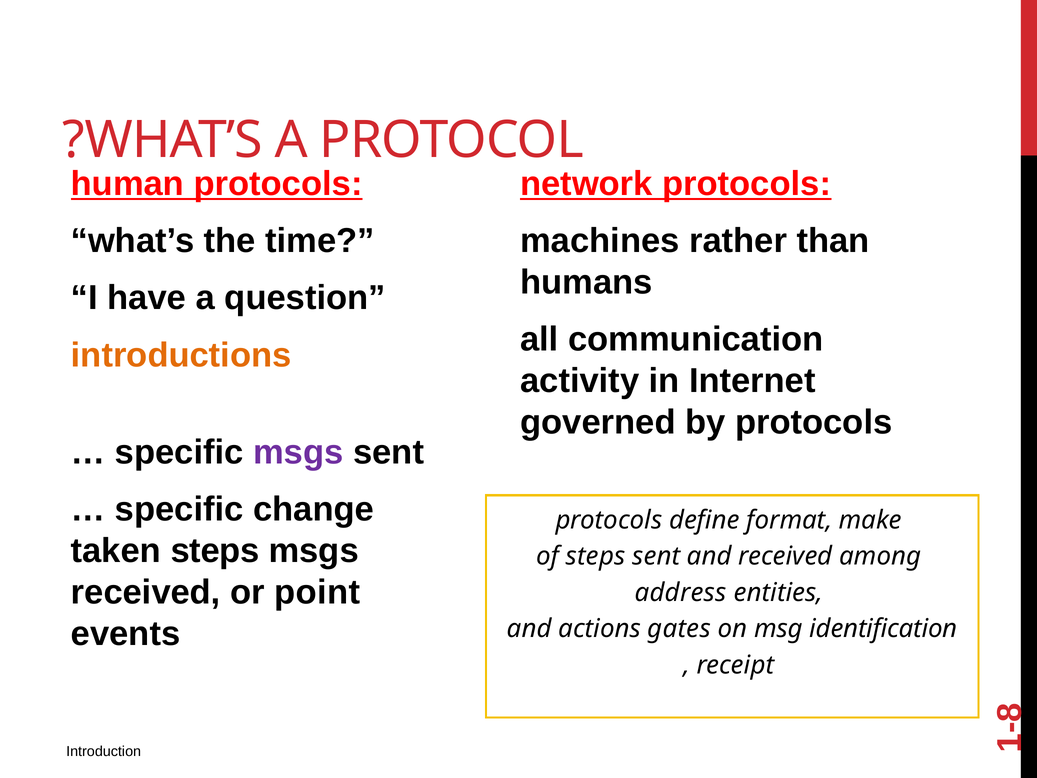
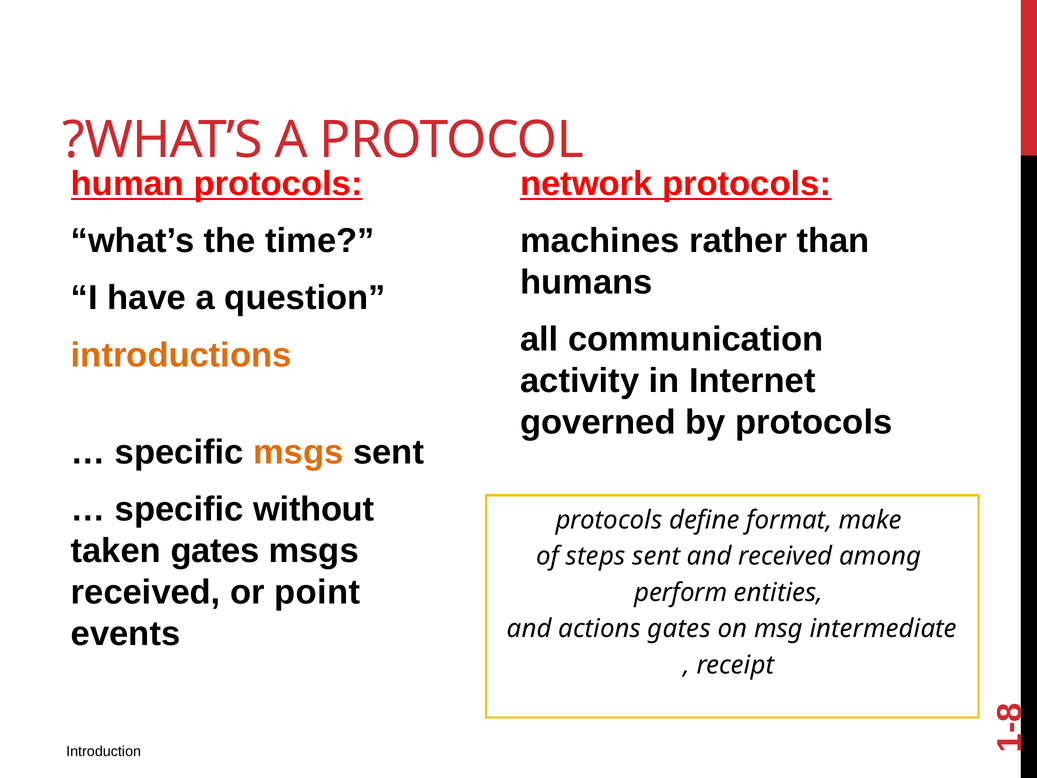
msgs at (298, 452) colour: purple -> orange
change: change -> without
taken steps: steps -> gates
address: address -> perform
identification: identification -> intermediate
